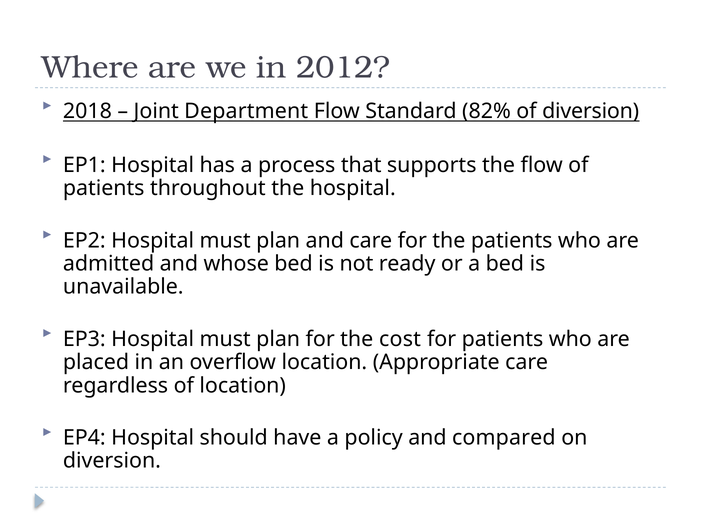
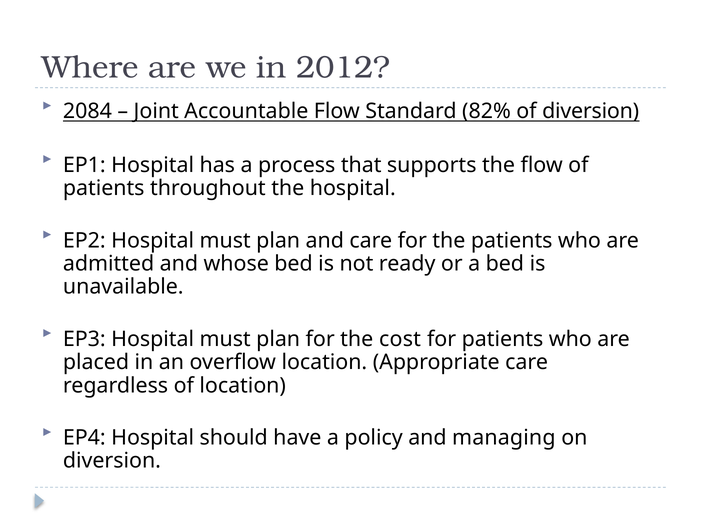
2018: 2018 -> 2084
Department: Department -> Accountable
compared: compared -> managing
